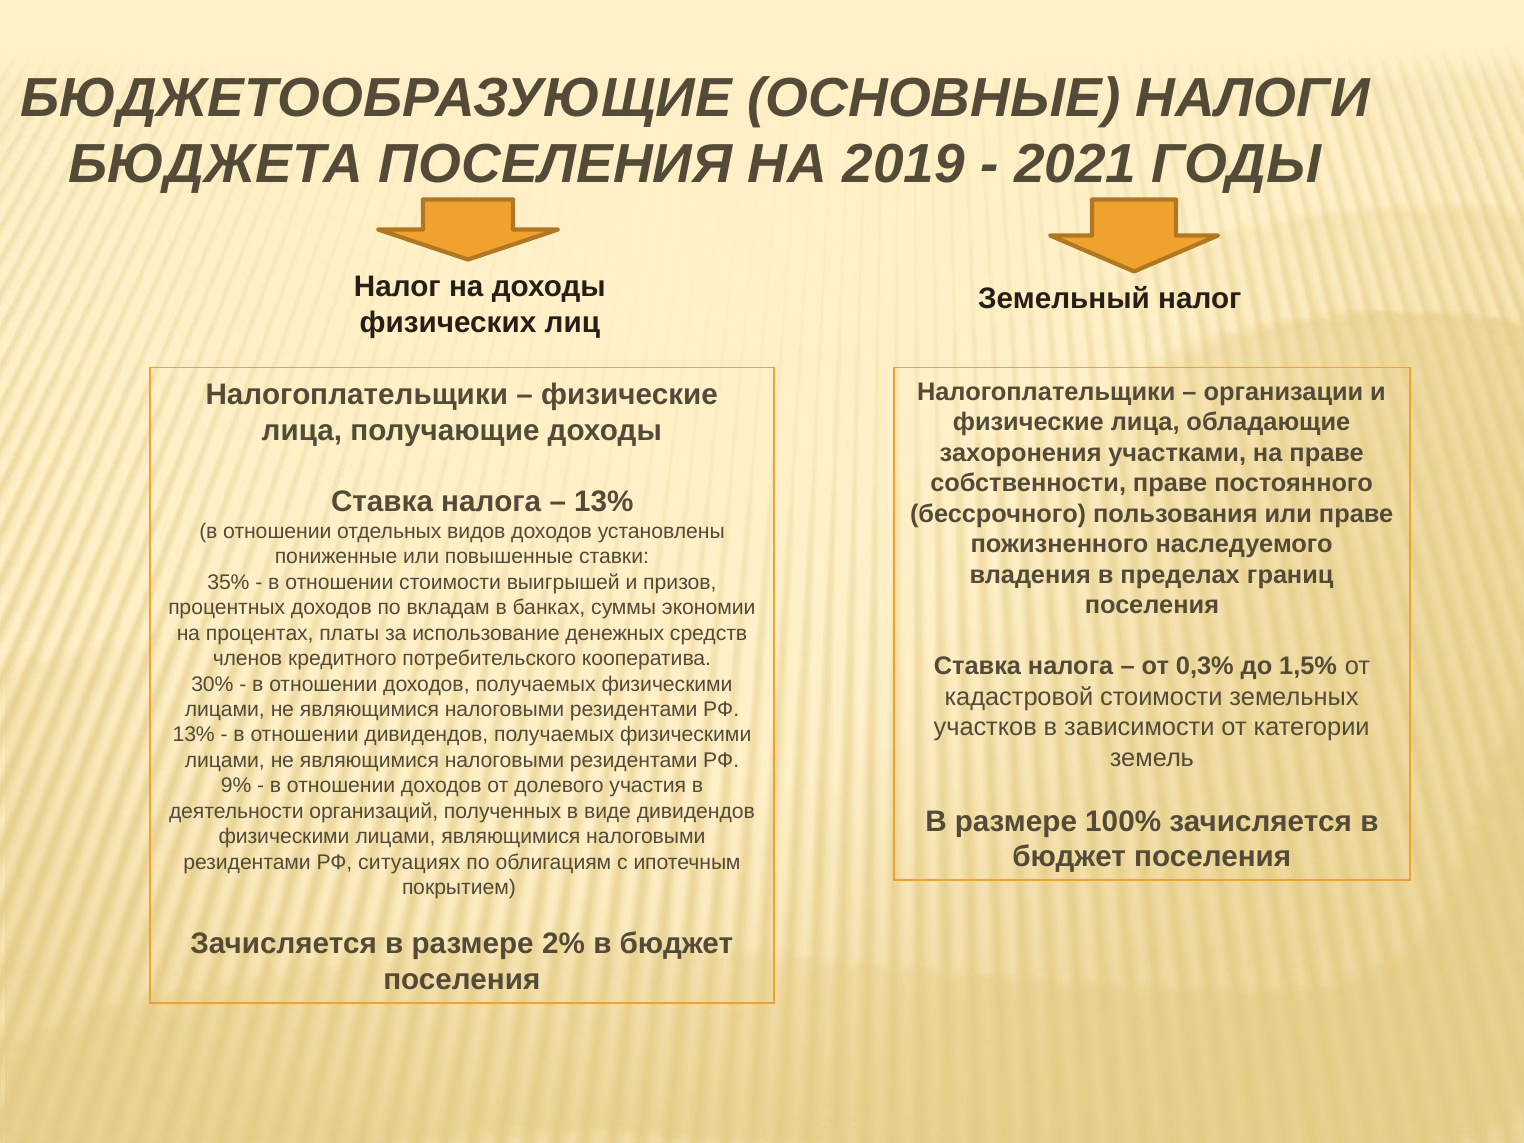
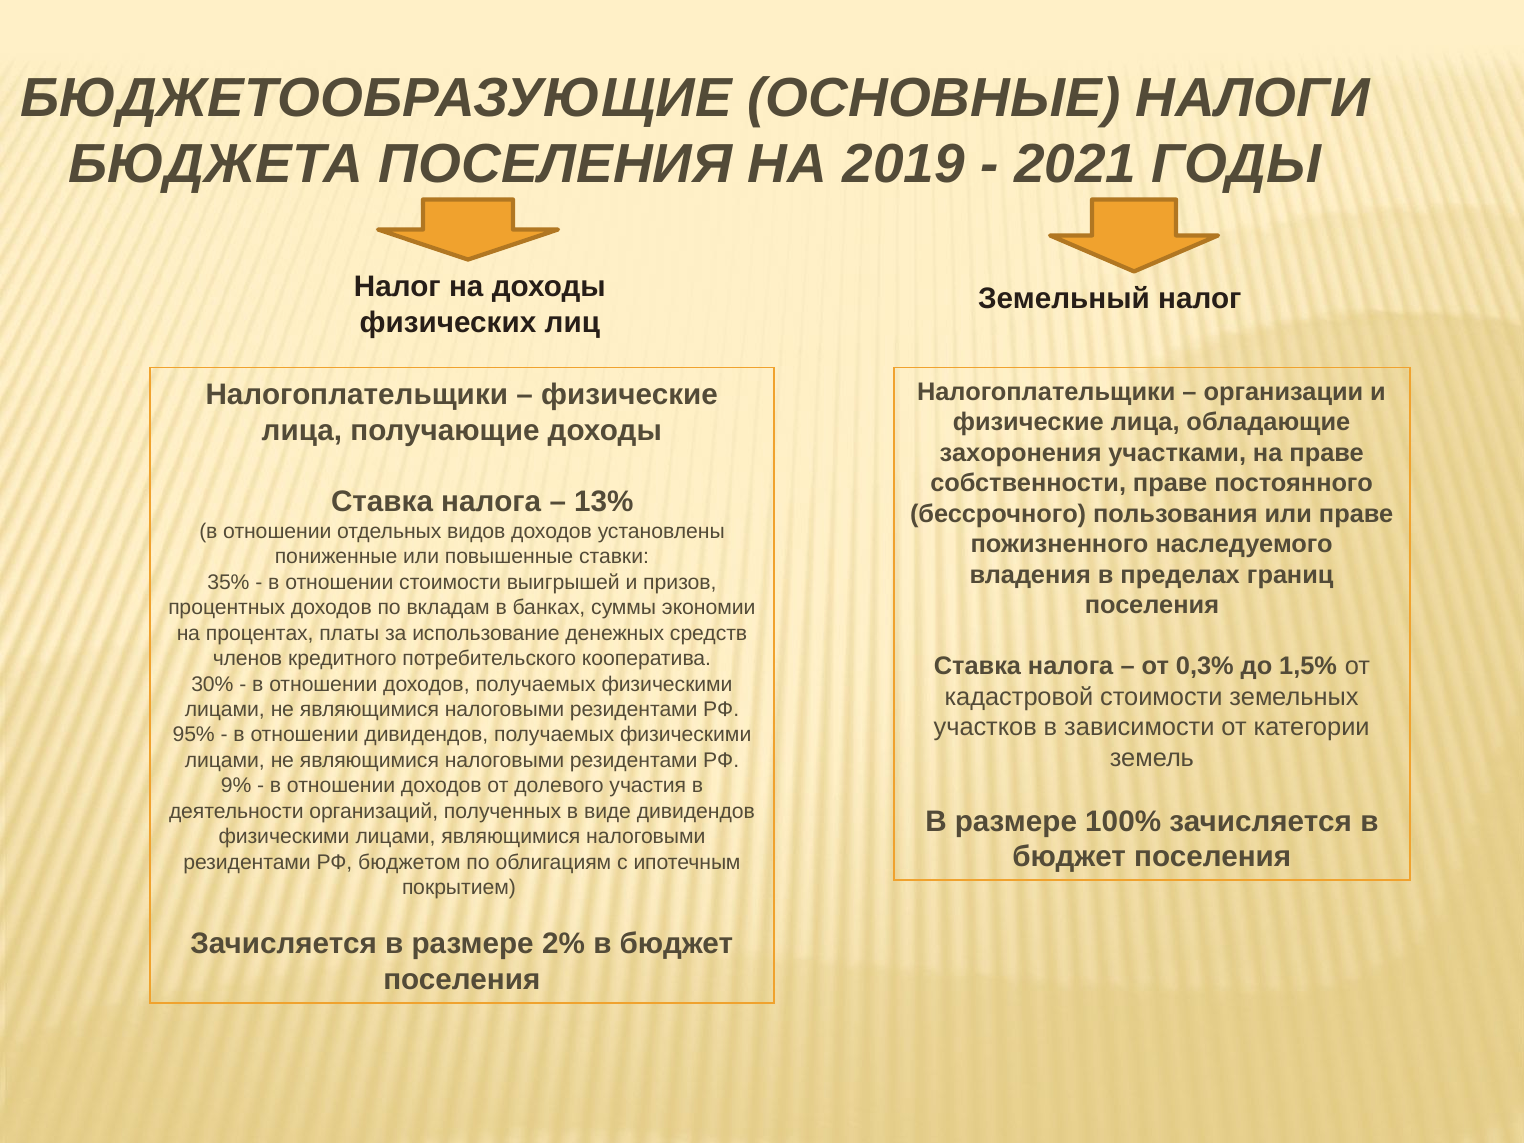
13% at (194, 735): 13% -> 95%
ситуациях: ситуациях -> бюджетом
